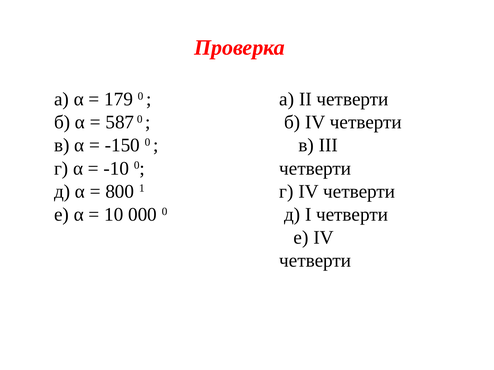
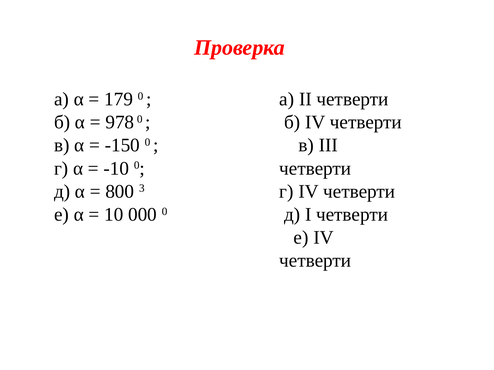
587: 587 -> 978
1: 1 -> 3
